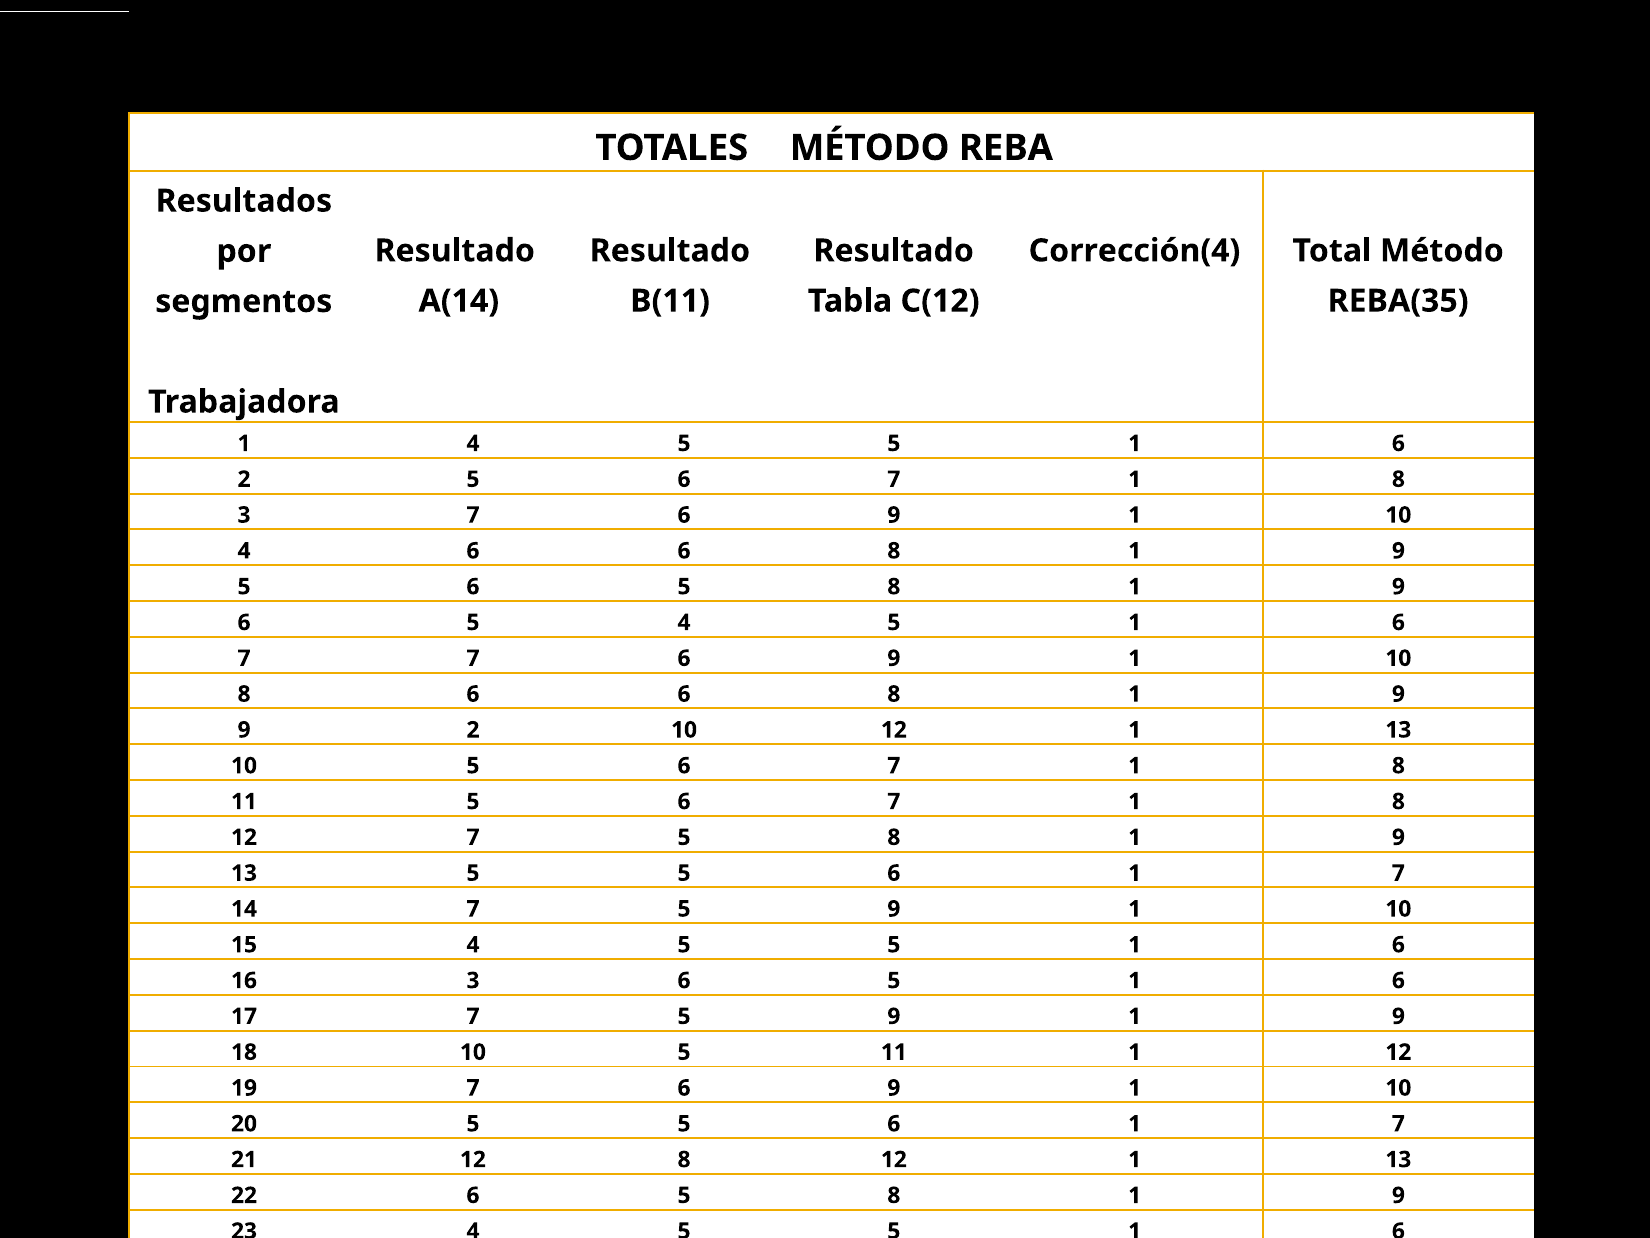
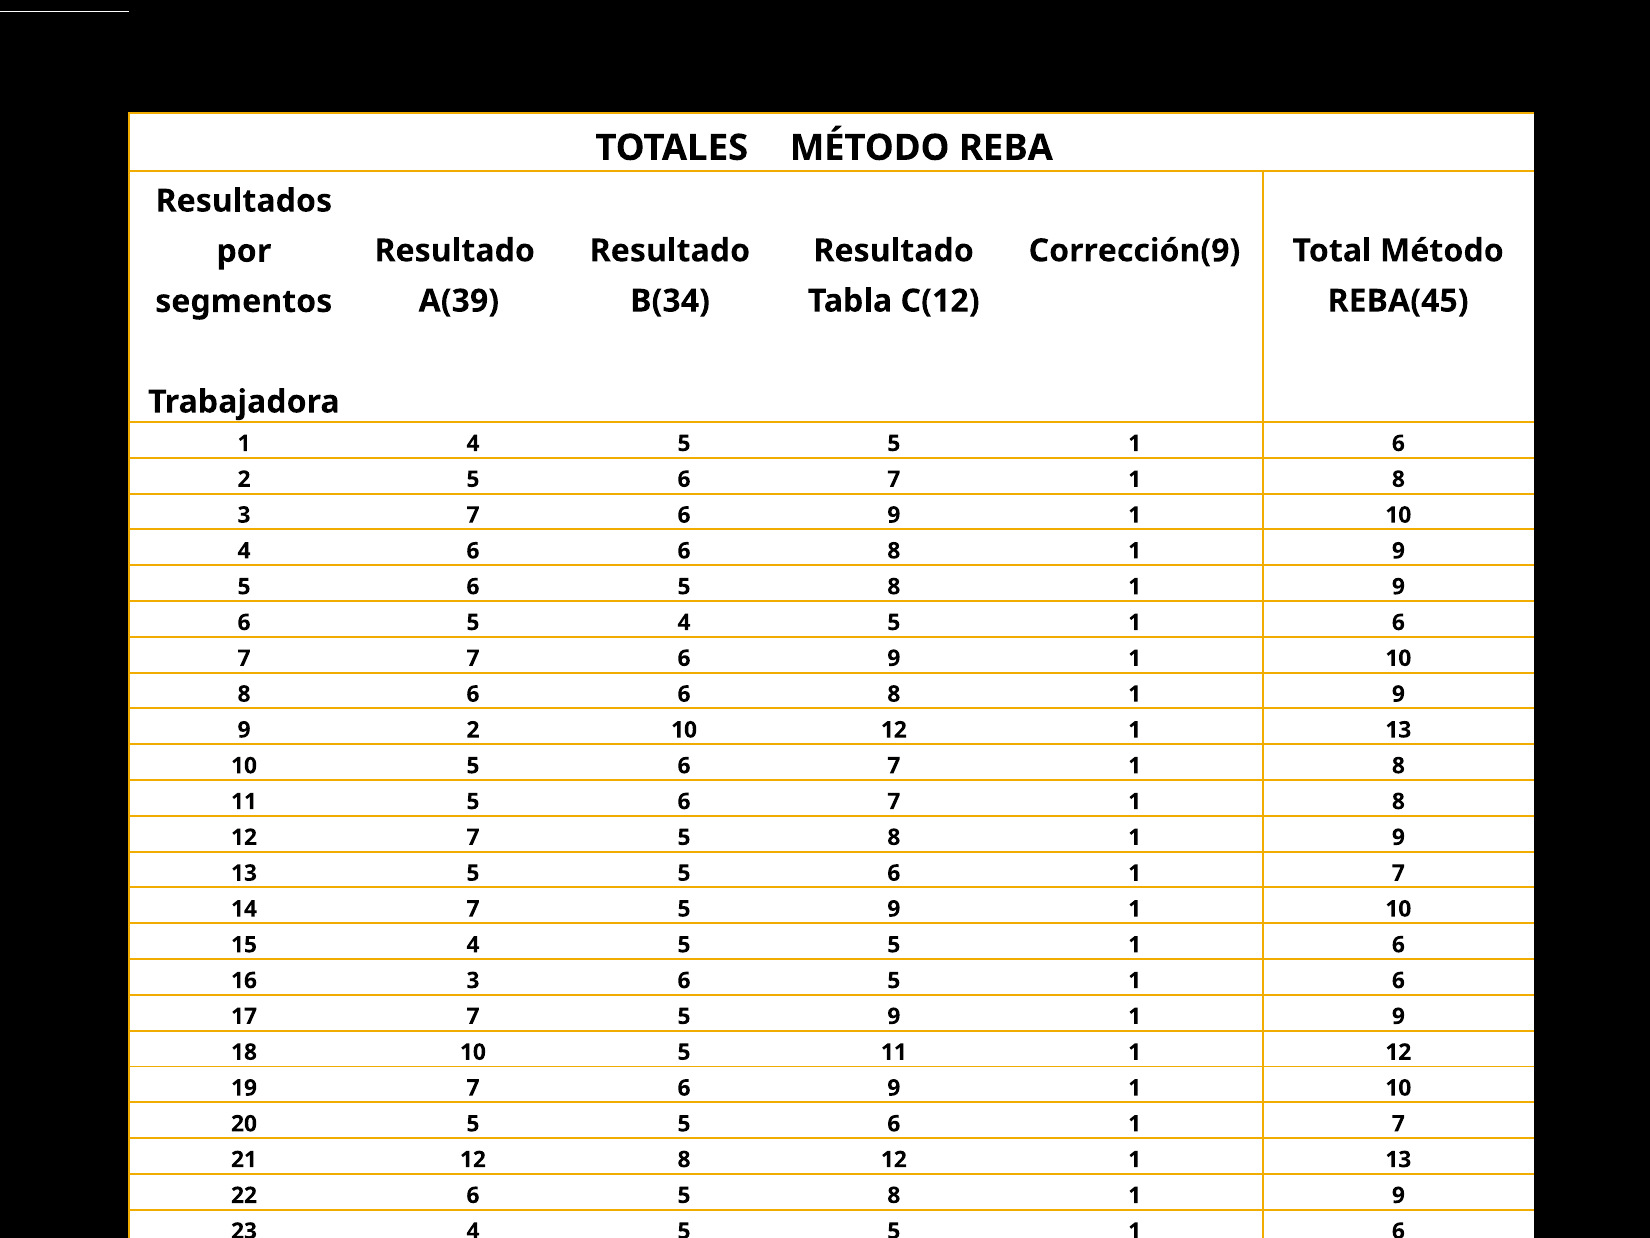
Corrección(4: Corrección(4 -> Corrección(9
A(14: A(14 -> A(39
B(11: B(11 -> B(34
REBA(35: REBA(35 -> REBA(45
